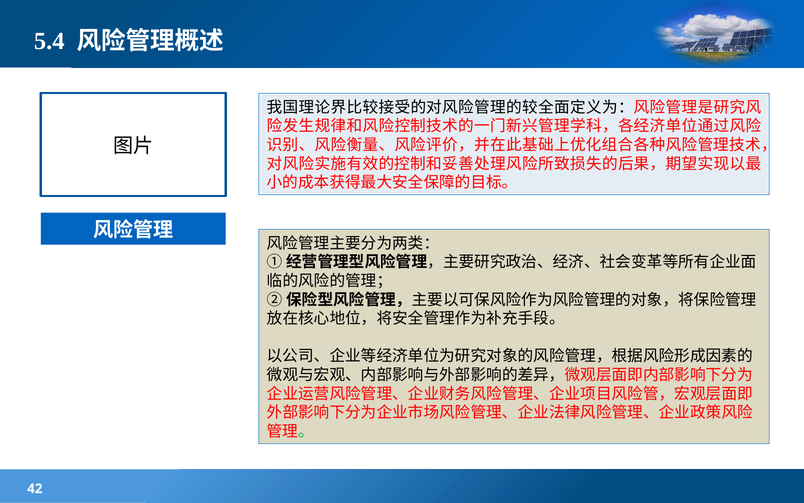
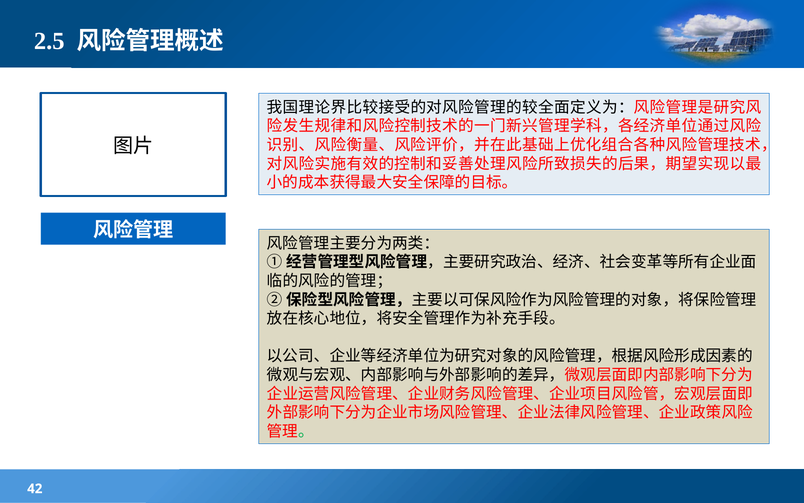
5.4: 5.4 -> 2.5
